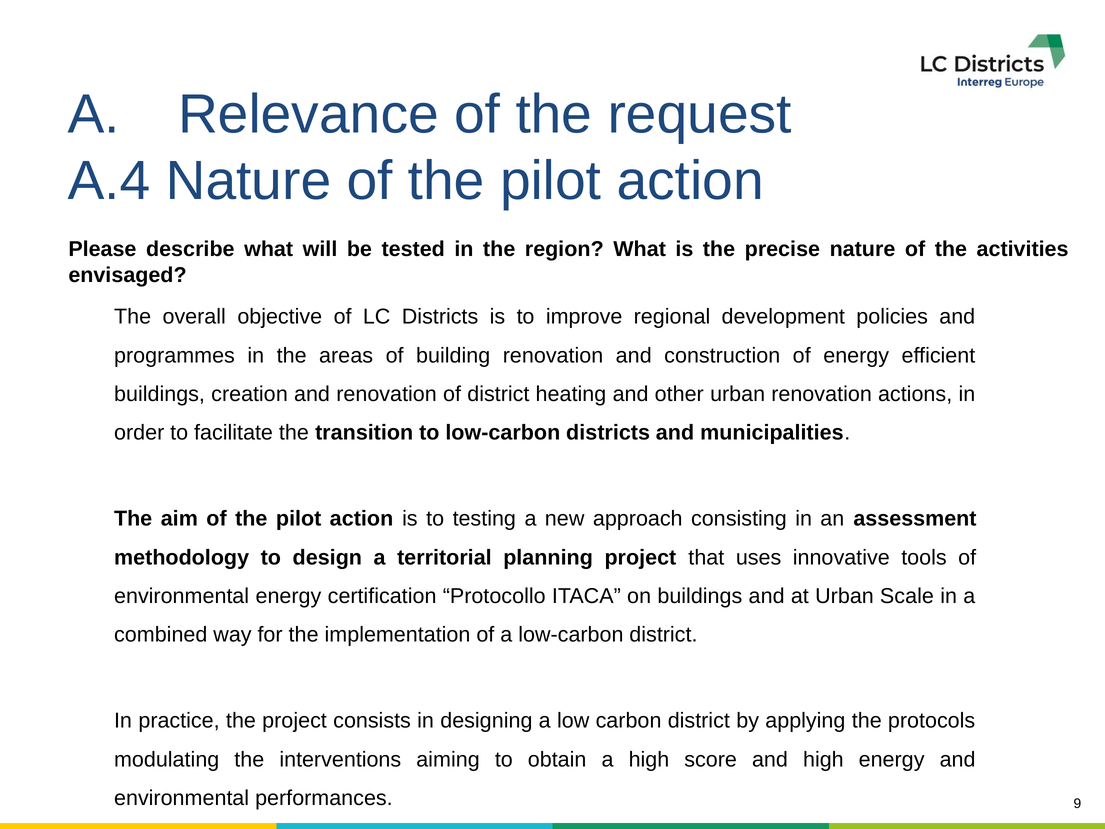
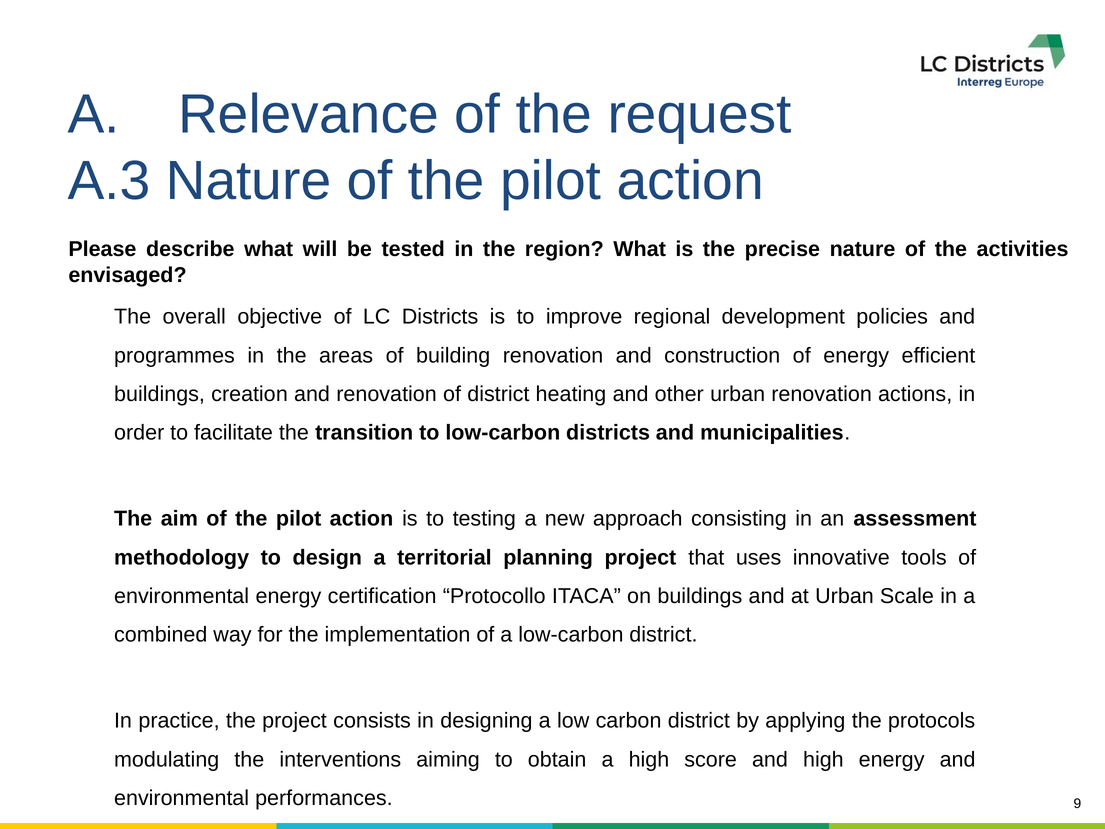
A.4: A.4 -> A.3
